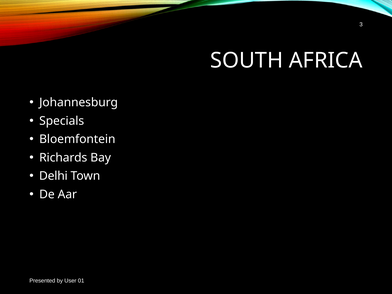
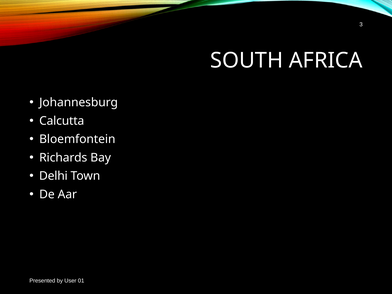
Specials: Specials -> Calcutta
